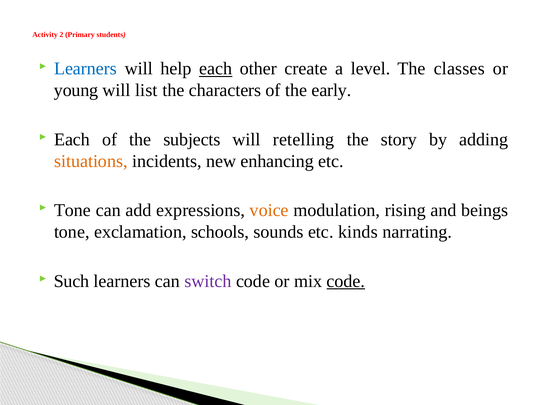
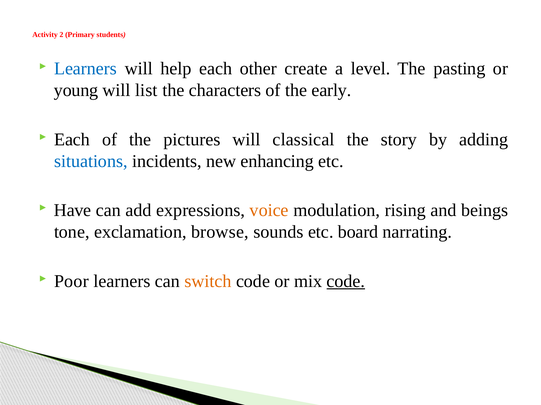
each at (216, 69) underline: present -> none
classes: classes -> pasting
subjects: subjects -> pictures
retelling: retelling -> classical
situations colour: orange -> blue
Tone at (72, 211): Tone -> Have
schools: schools -> browse
kinds: kinds -> board
Such: Such -> Poor
switch colour: purple -> orange
